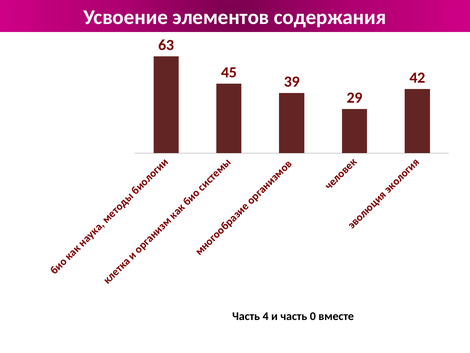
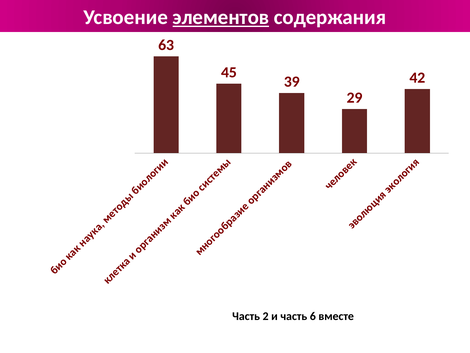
элементов underline: none -> present
4: 4 -> 2
0: 0 -> 6
